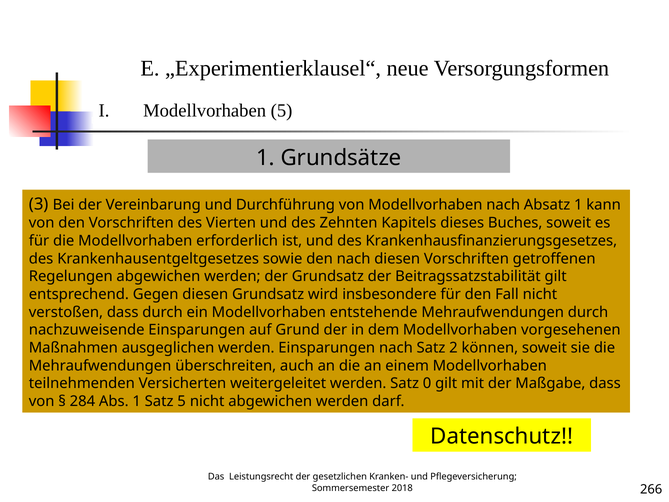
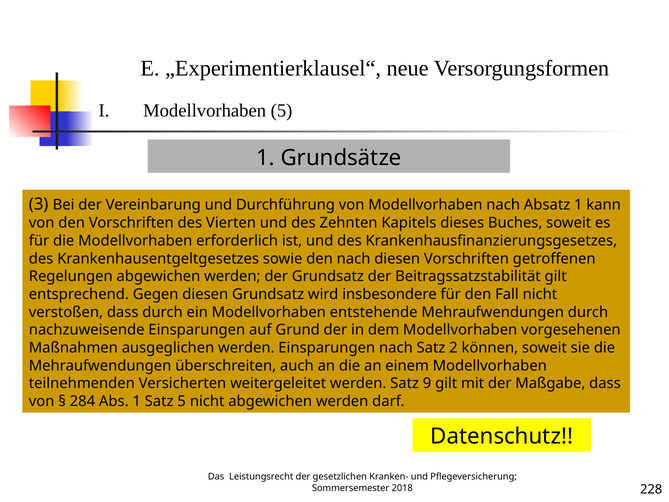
0: 0 -> 9
266: 266 -> 228
